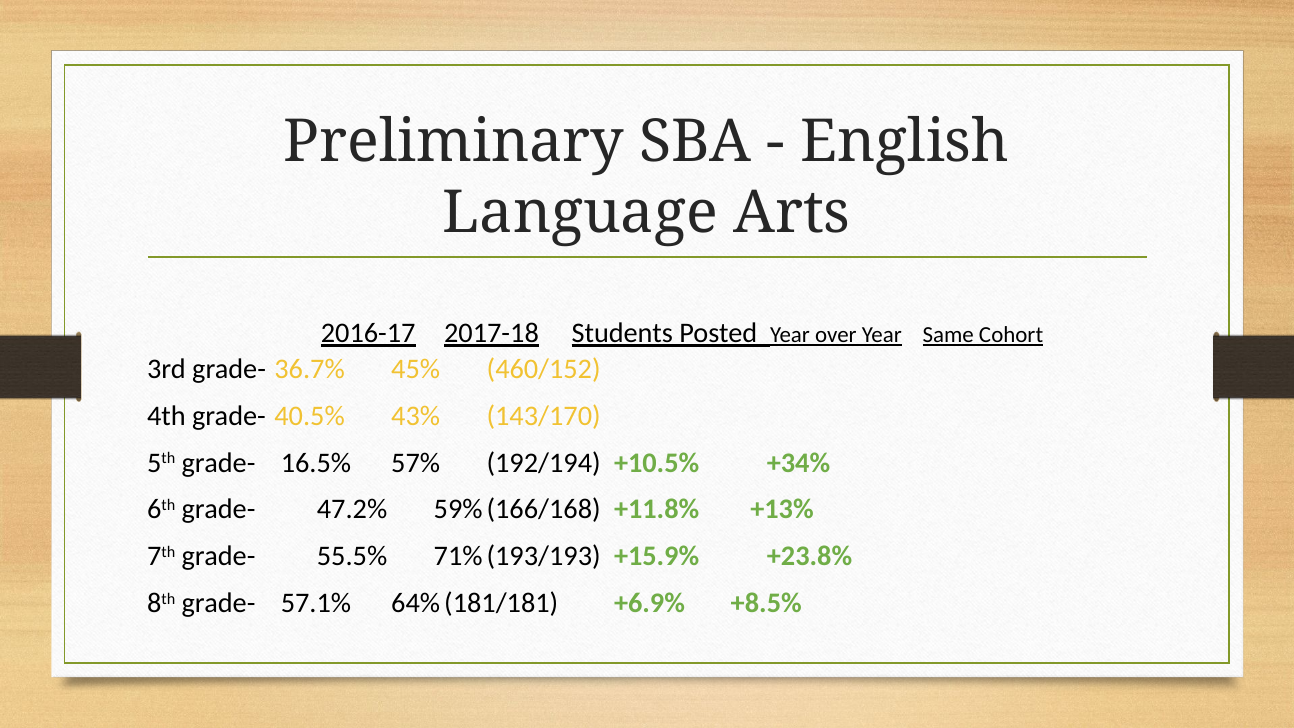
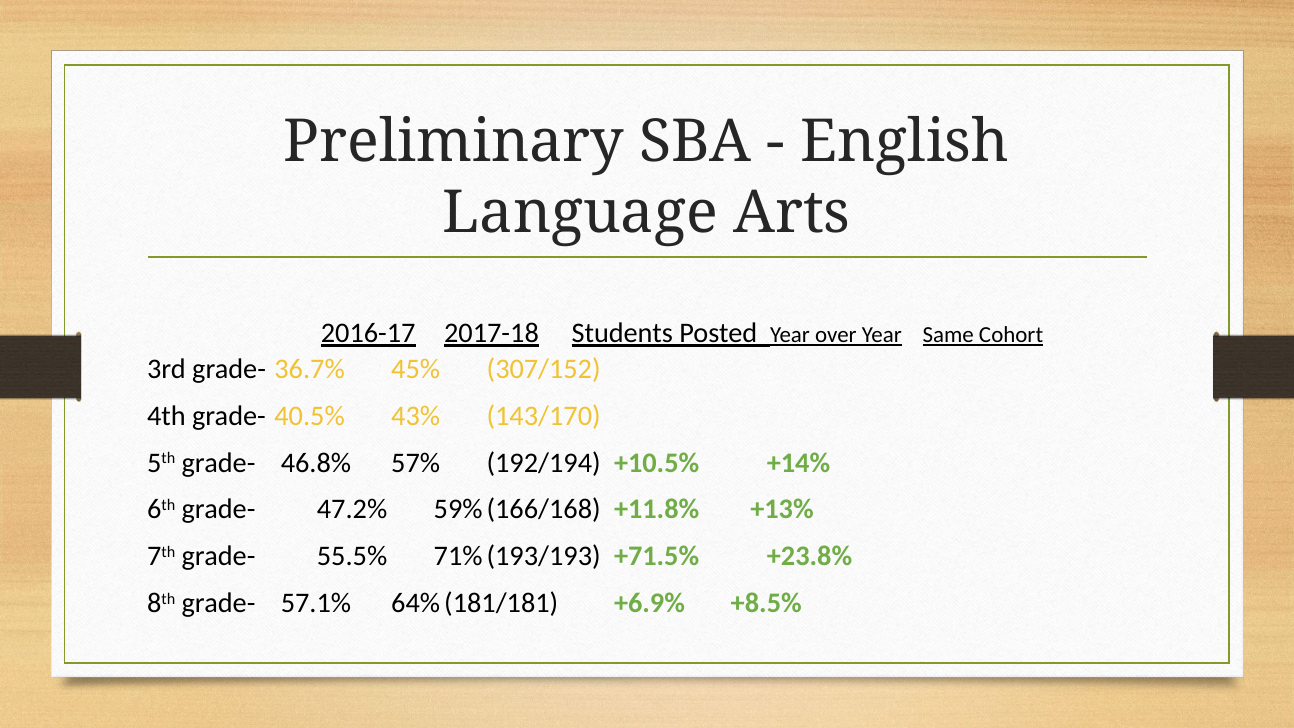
460/152: 460/152 -> 307/152
16.5%: 16.5% -> 46.8%
+34%: +34% -> +14%
+15.9%: +15.9% -> +71.5%
